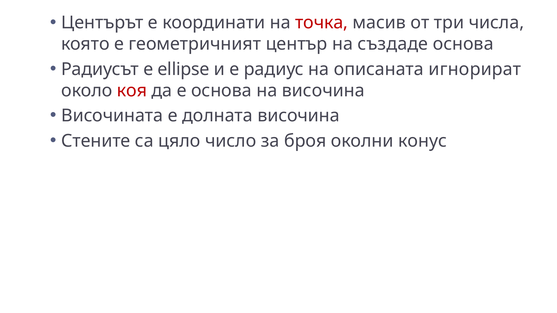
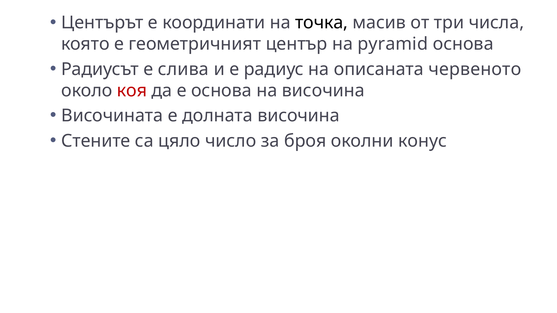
точка colour: red -> black
създаде: създаде -> pyramid
ellipse: ellipse -> слива
игнорират: игнорират -> червеното
